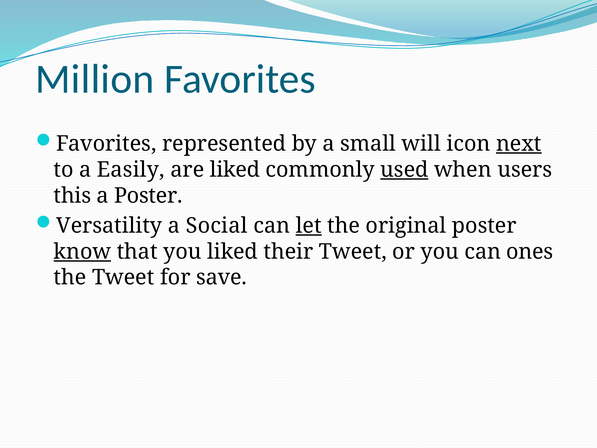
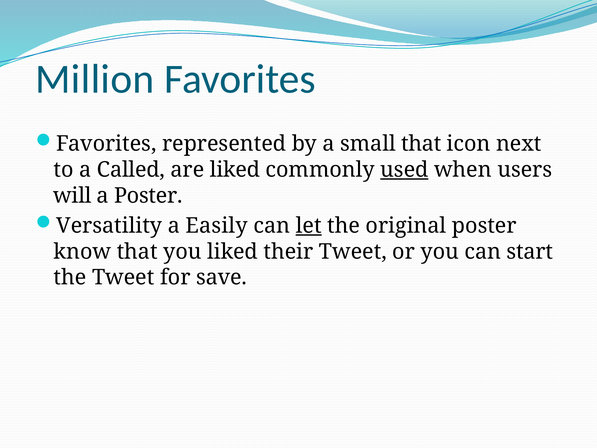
small will: will -> that
next underline: present -> none
Easily: Easily -> Called
this: this -> will
Social: Social -> Easily
know underline: present -> none
ones: ones -> start
